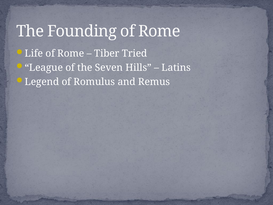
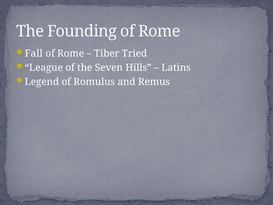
Life: Life -> Fall
